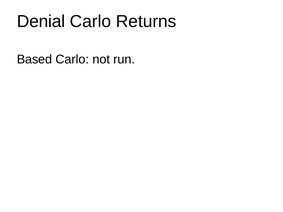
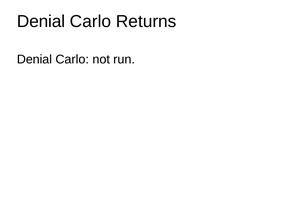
Based at (34, 59): Based -> Denial
